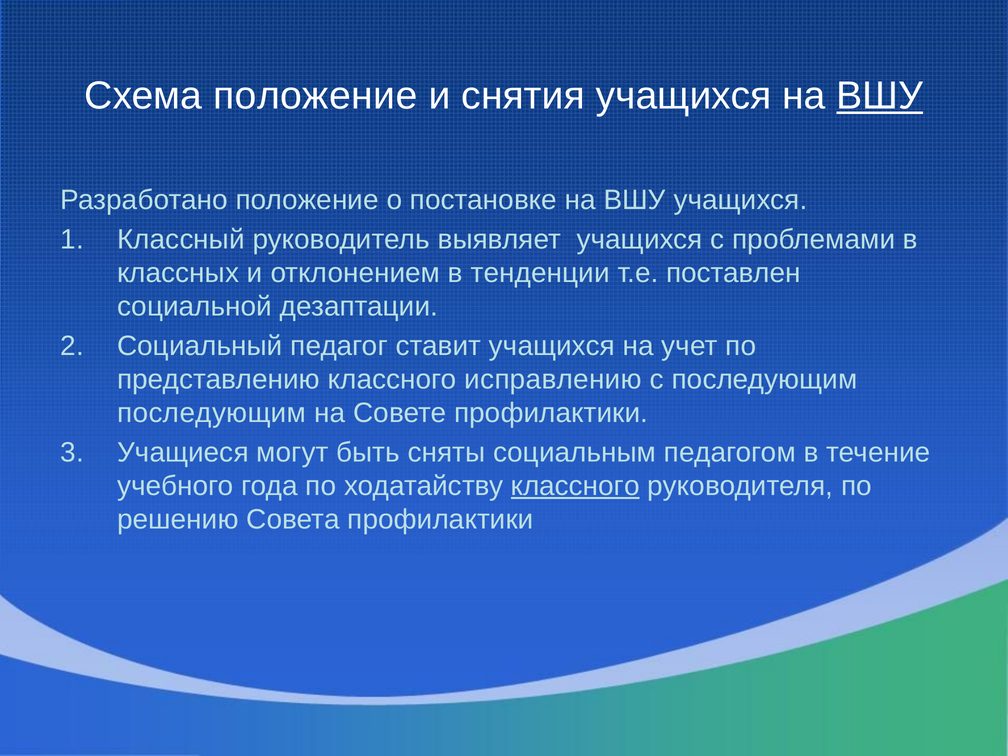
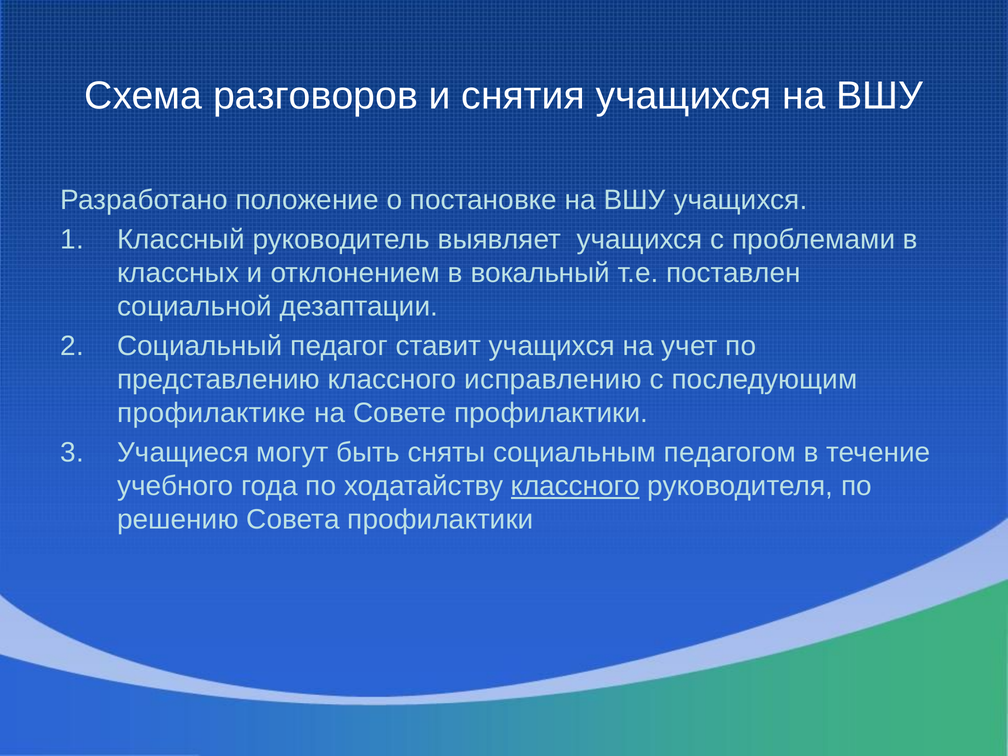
Схема положение: положение -> разговоров
ВШУ at (880, 96) underline: present -> none
тенденции: тенденции -> вокальный
последующим at (212, 413): последующим -> профилактике
